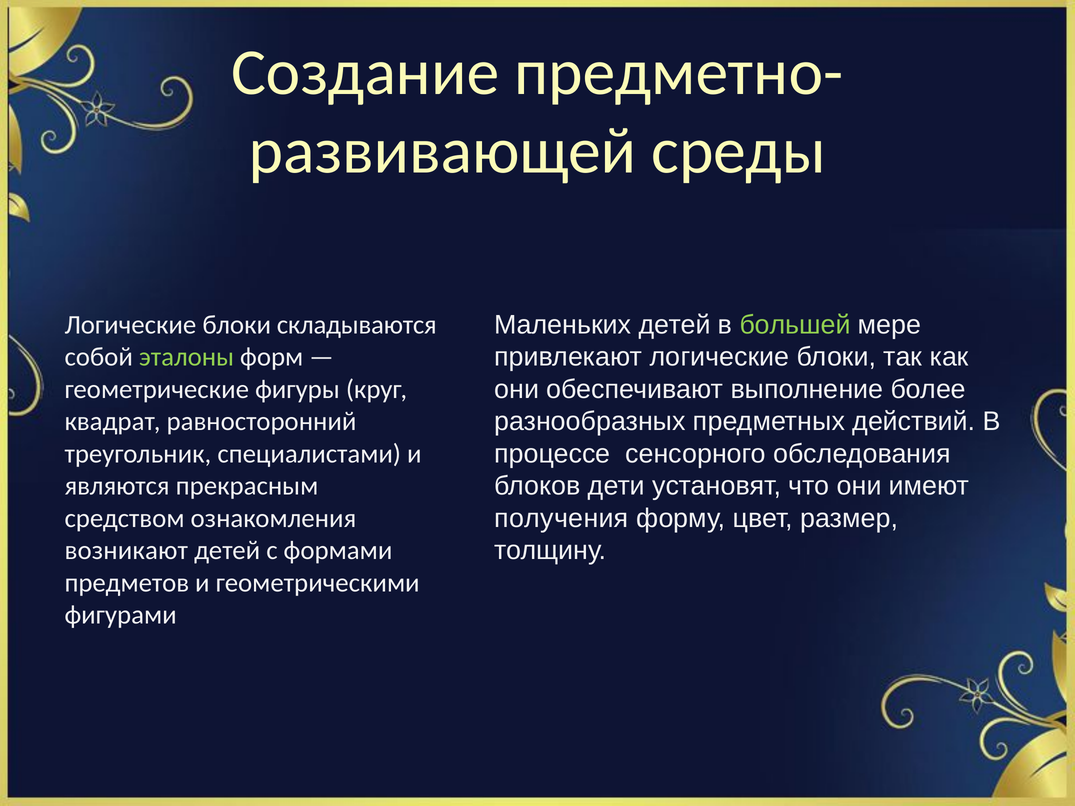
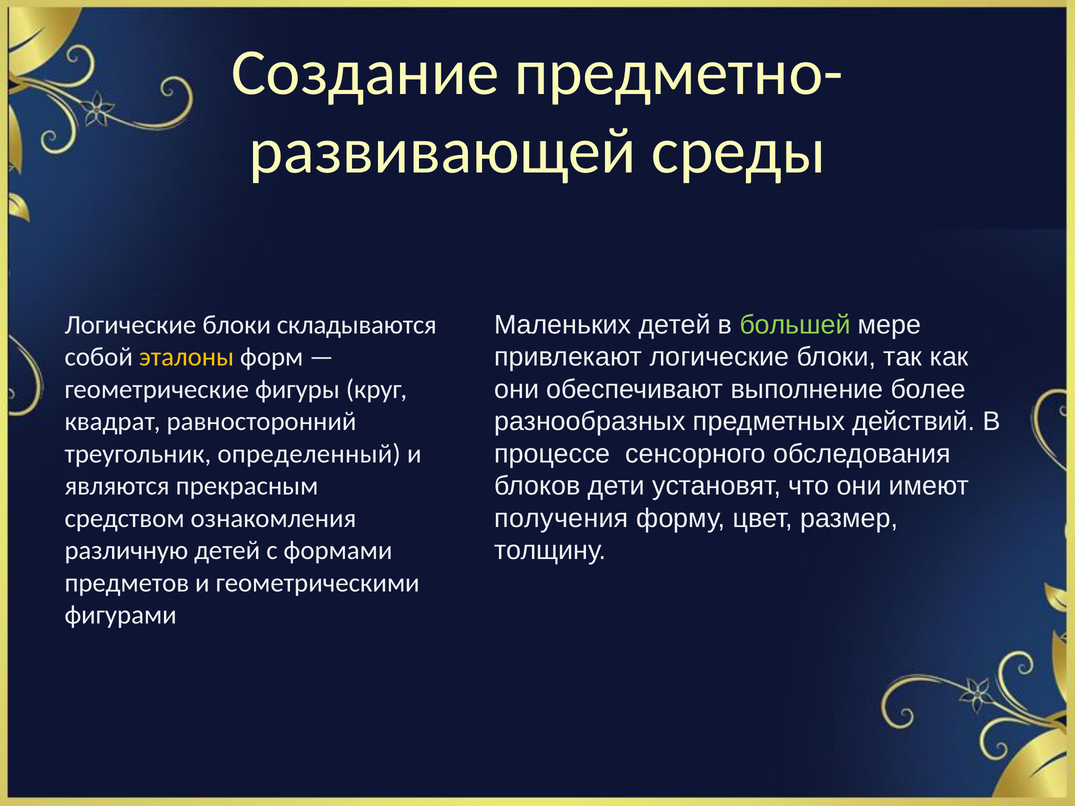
эталоны colour: light green -> yellow
специалистами: специалистами -> определенный
возникают: возникают -> различную
